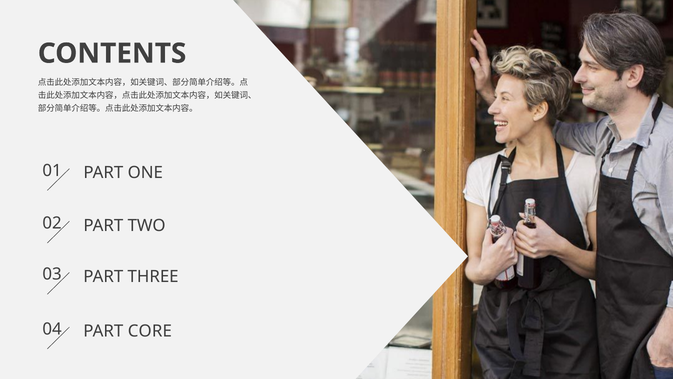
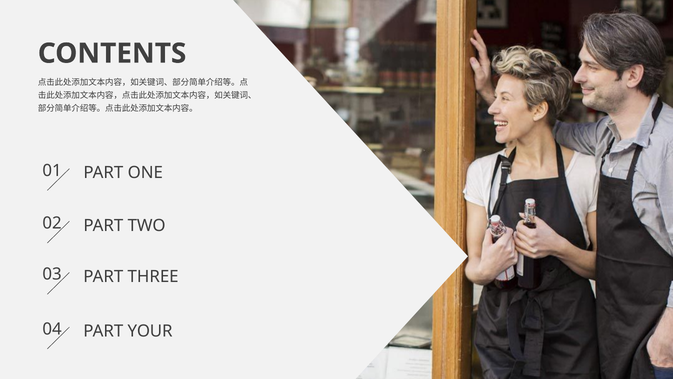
CORE: CORE -> YOUR
